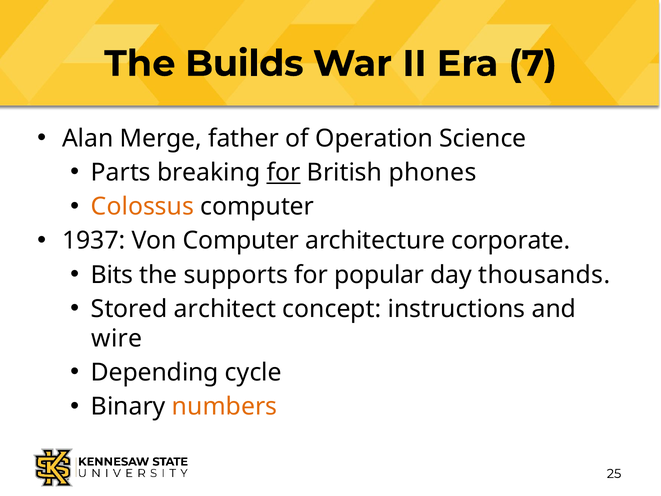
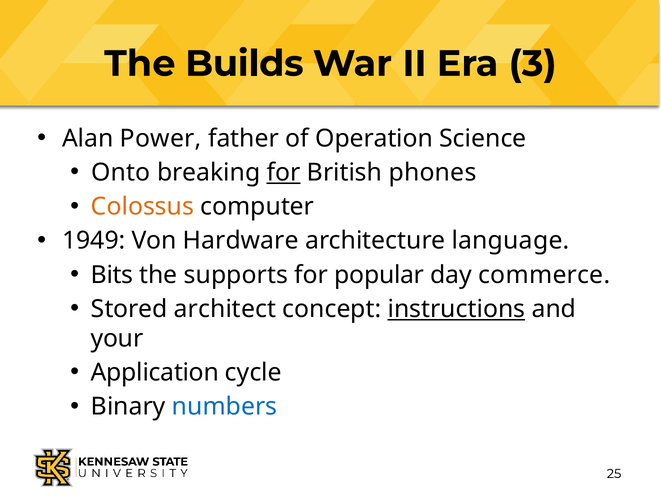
7: 7 -> 3
Merge: Merge -> Power
Parts: Parts -> Onto
1937: 1937 -> 1949
Von Computer: Computer -> Hardware
corporate: corporate -> language
thousands: thousands -> commerce
instructions underline: none -> present
wire: wire -> your
Depending: Depending -> Application
numbers colour: orange -> blue
